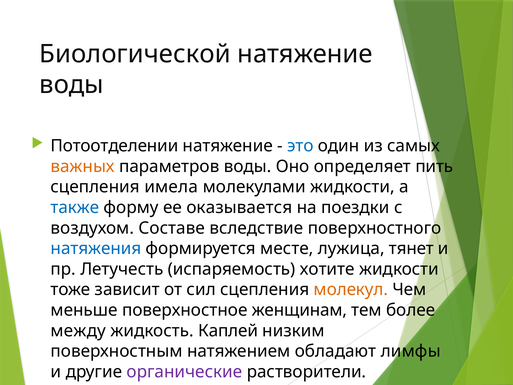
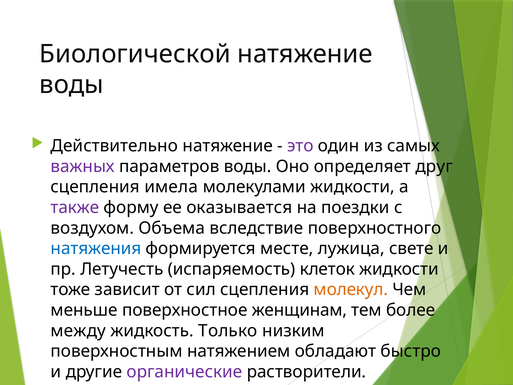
Потоотделении: Потоотделении -> Действительно
это colour: blue -> purple
важных colour: orange -> purple
пить: пить -> друг
также colour: blue -> purple
Составе: Составе -> Объема
тянет: тянет -> свете
хотите: хотите -> клеток
Каплей: Каплей -> Только
лимфы: лимфы -> быстро
